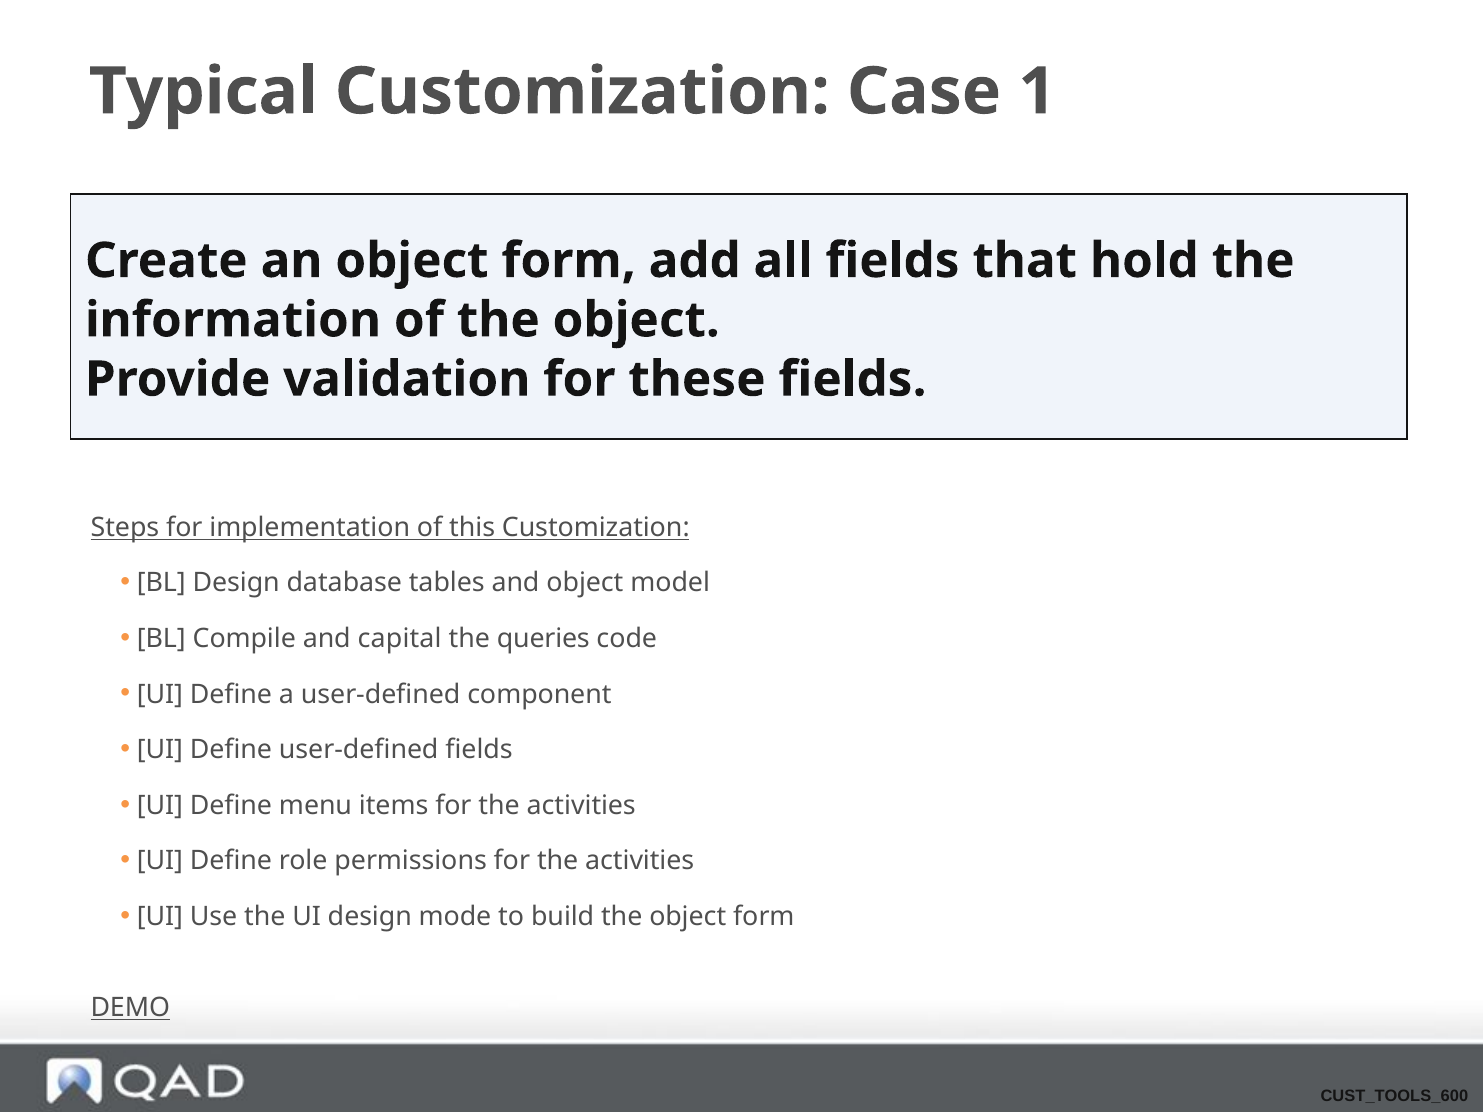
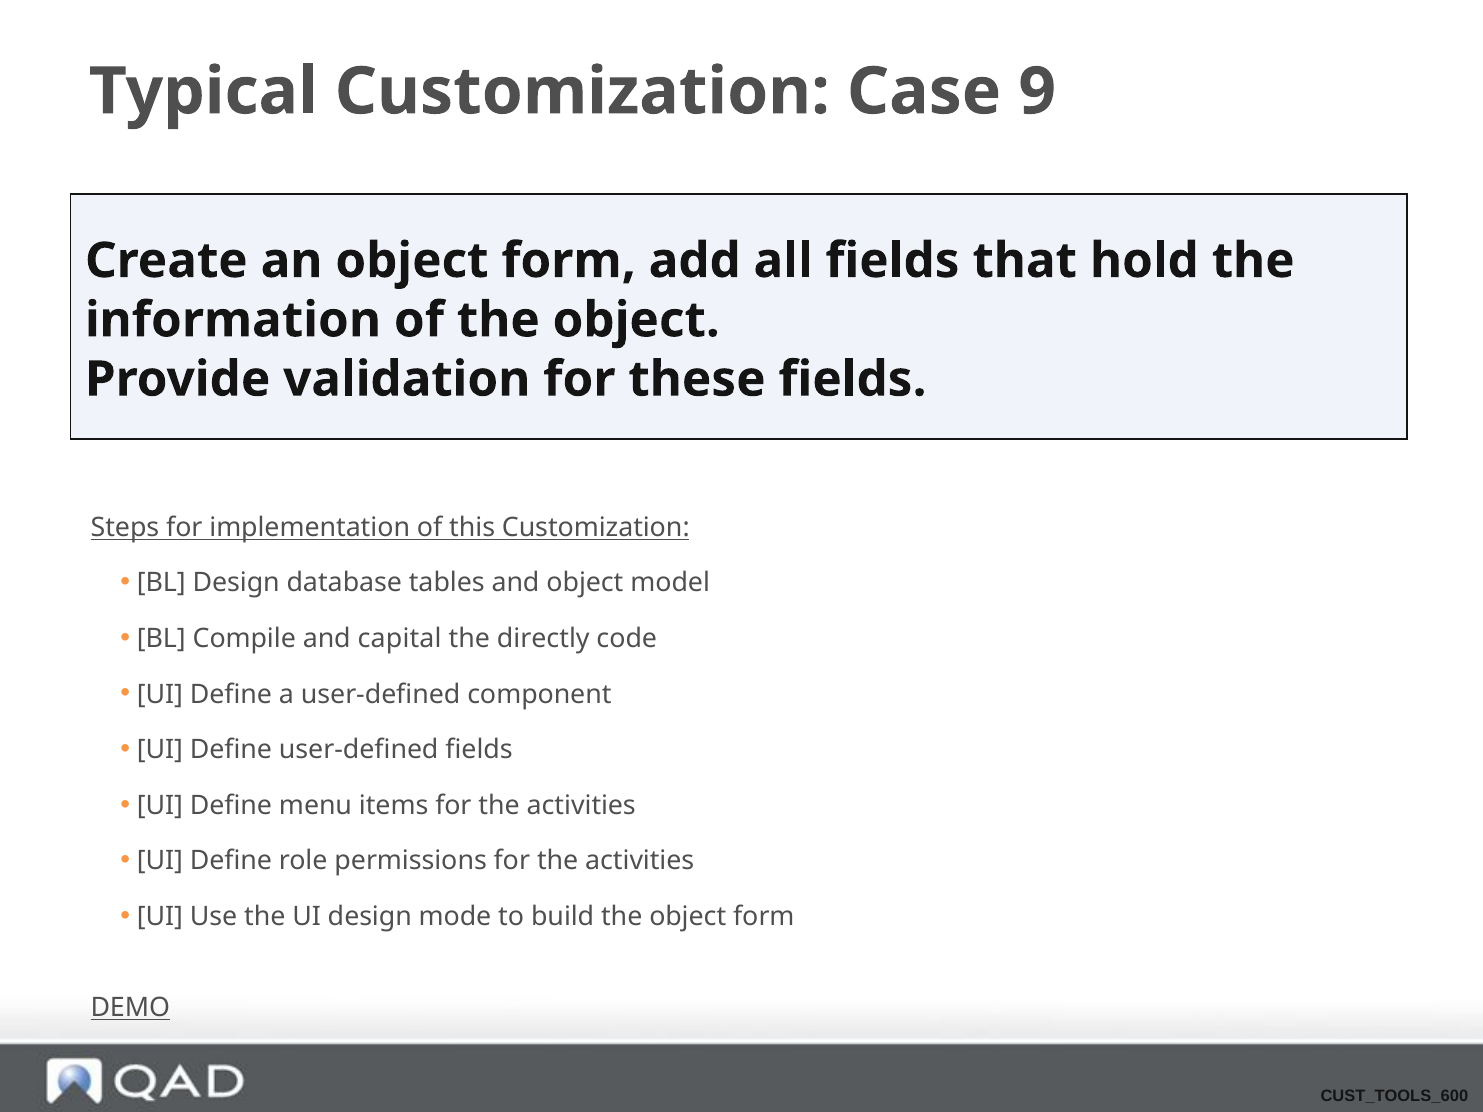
1: 1 -> 9
queries: queries -> directly
